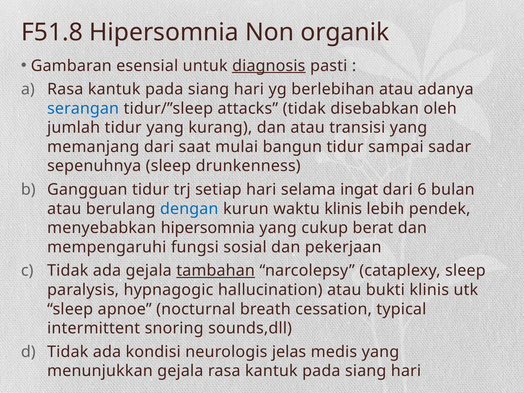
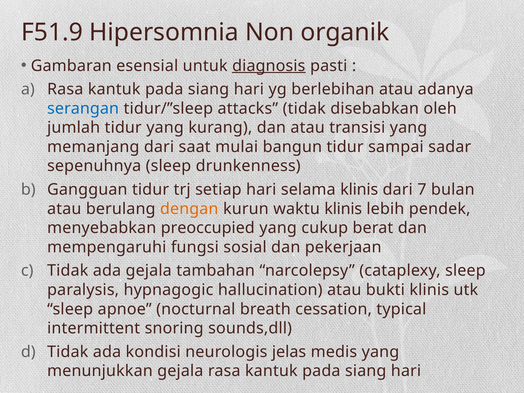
F51.8: F51.8 -> F51.9
selama ingat: ingat -> klinis
6: 6 -> 7
dengan colour: blue -> orange
menyebabkan hipersomnia: hipersomnia -> preoccupied
tambahan underline: present -> none
